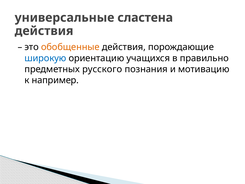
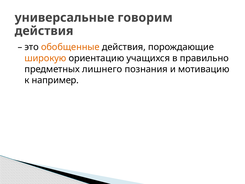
сластена: сластена -> говорим
широкую colour: blue -> orange
русского: русского -> лишнего
